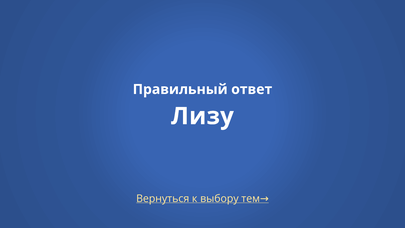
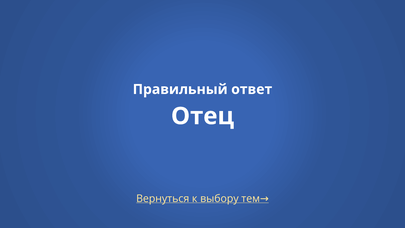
Лизу: Лизу -> Отец
